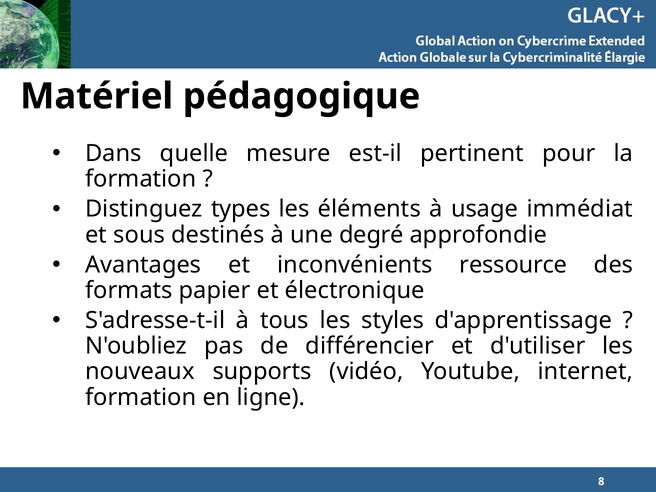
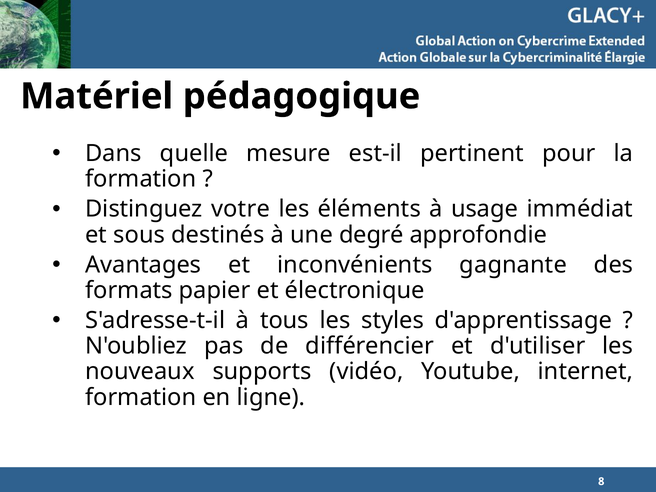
types: types -> votre
ressource: ressource -> gagnante
